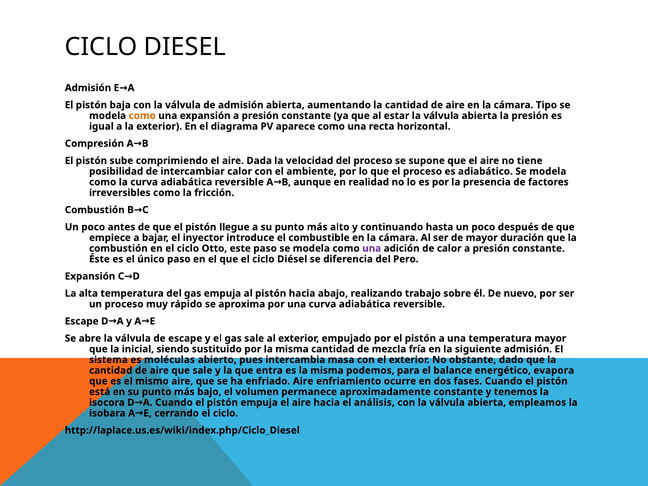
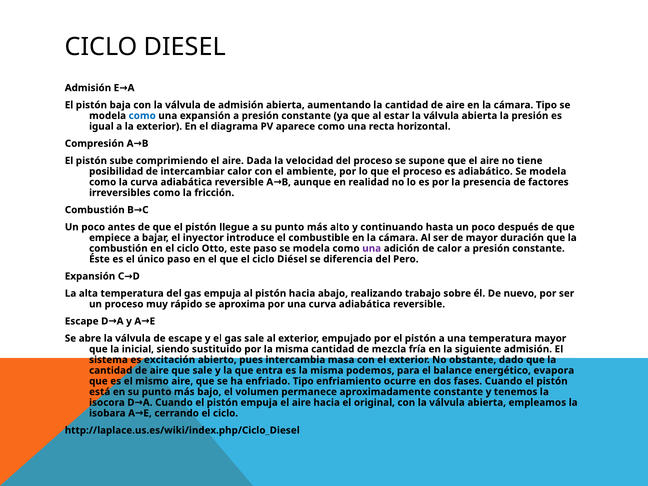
como at (142, 116) colour: orange -> blue
moléculas: moléculas -> excitación
enfriado Aire: Aire -> Tipo
análisis: análisis -> original
